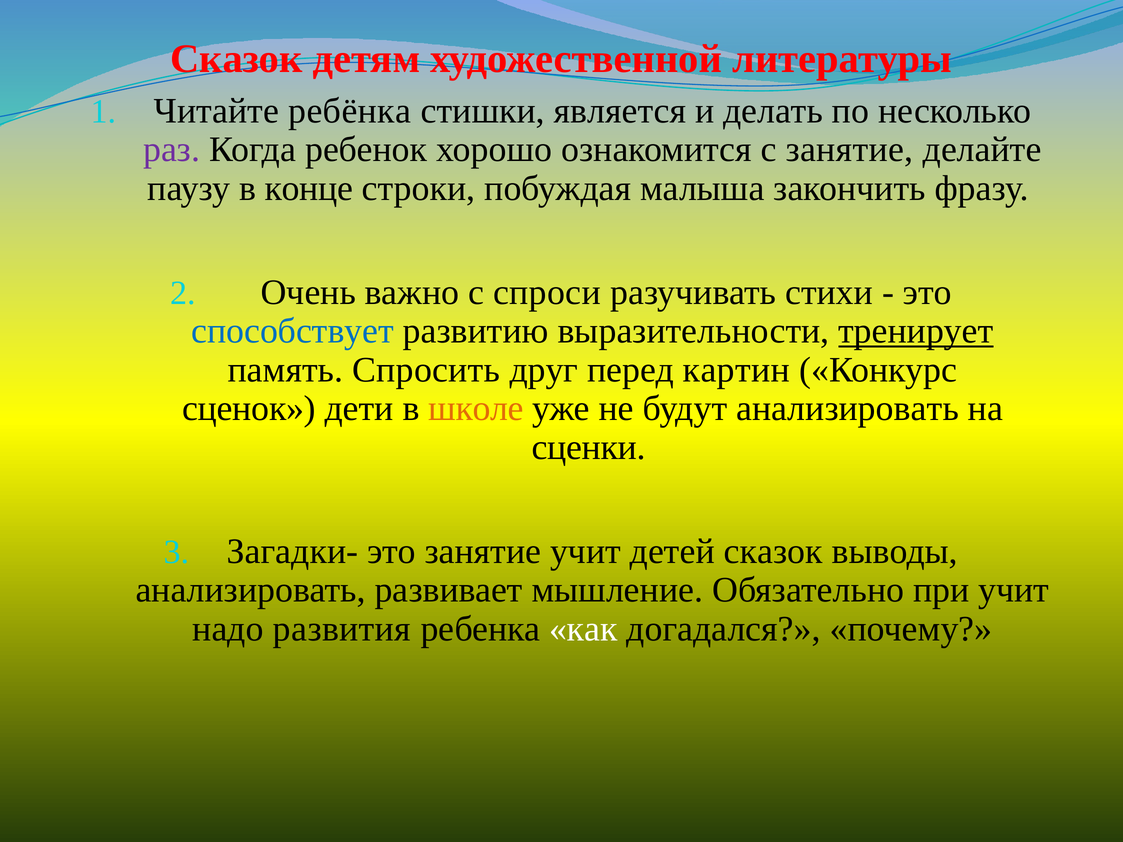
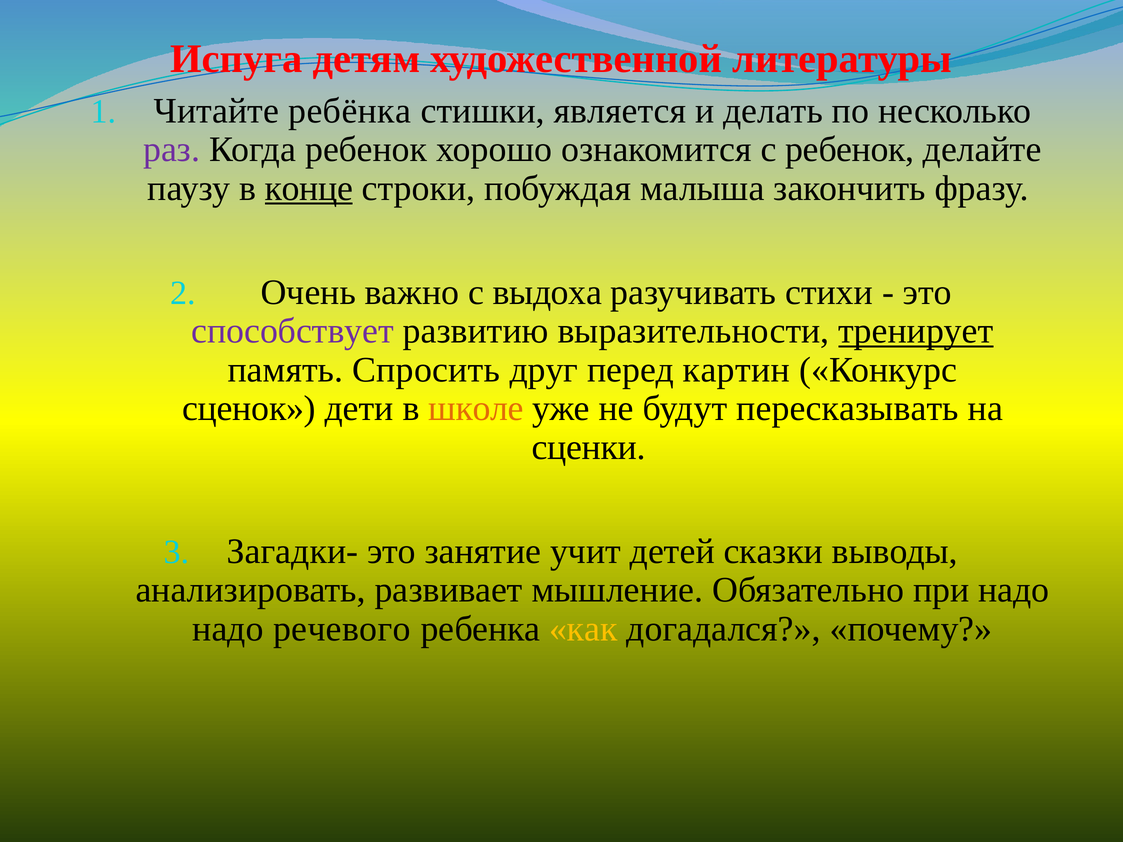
Сказок at (236, 59): Сказок -> Испуга
с занятие: занятие -> ребенок
конце underline: none -> present
спроси: спроси -> выдоха
способствует colour: blue -> purple
будут анализировать: анализировать -> пересказывать
детей сказок: сказок -> сказки
при учит: учит -> надо
развития: развития -> речевого
как colour: white -> yellow
